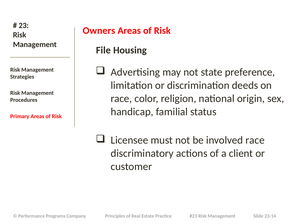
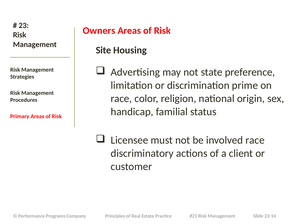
File: File -> Site
deeds: deeds -> prime
